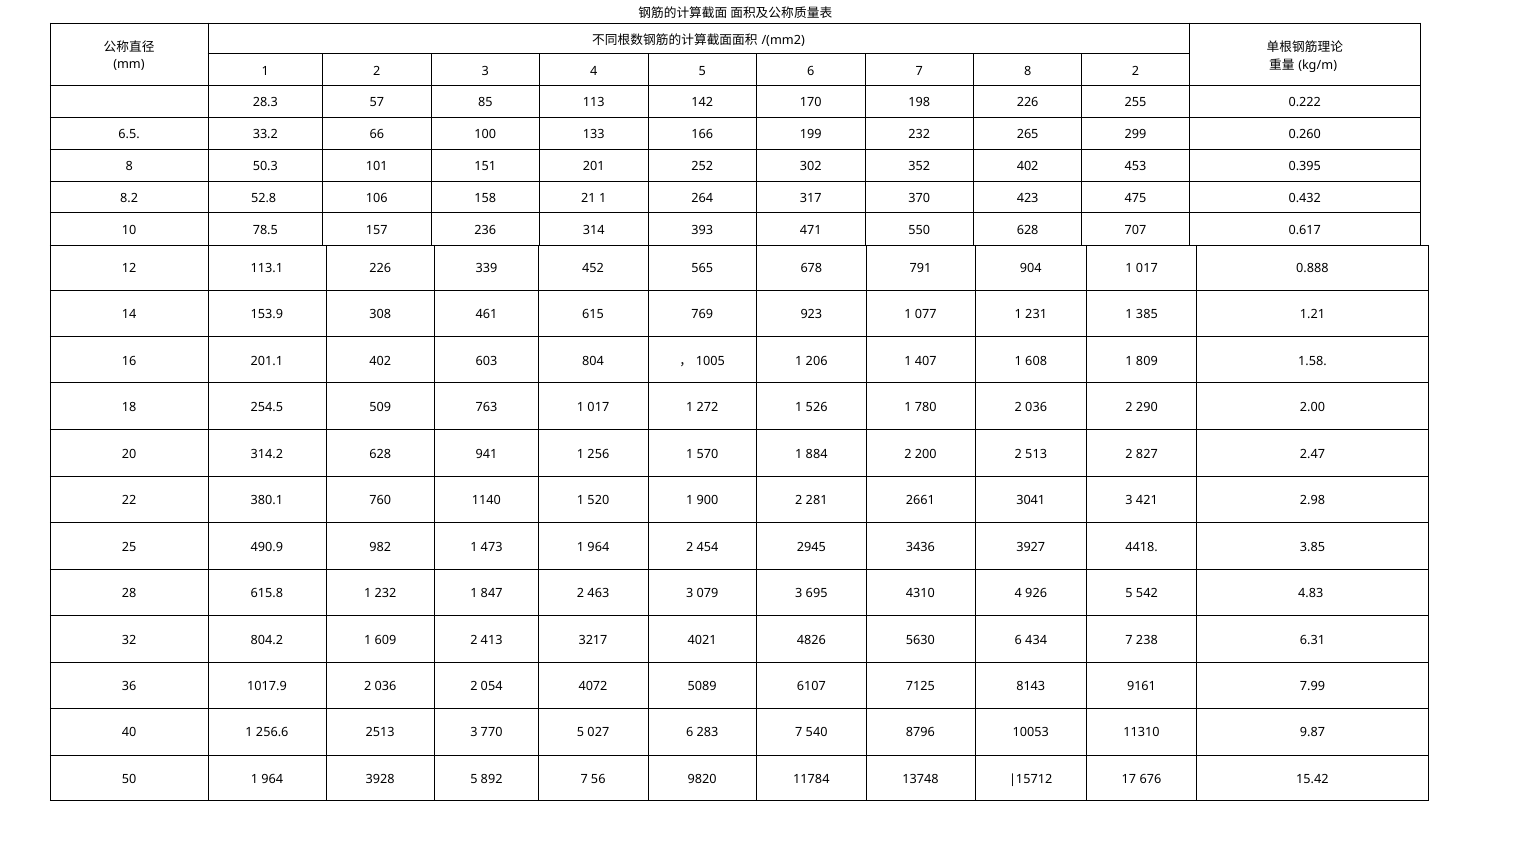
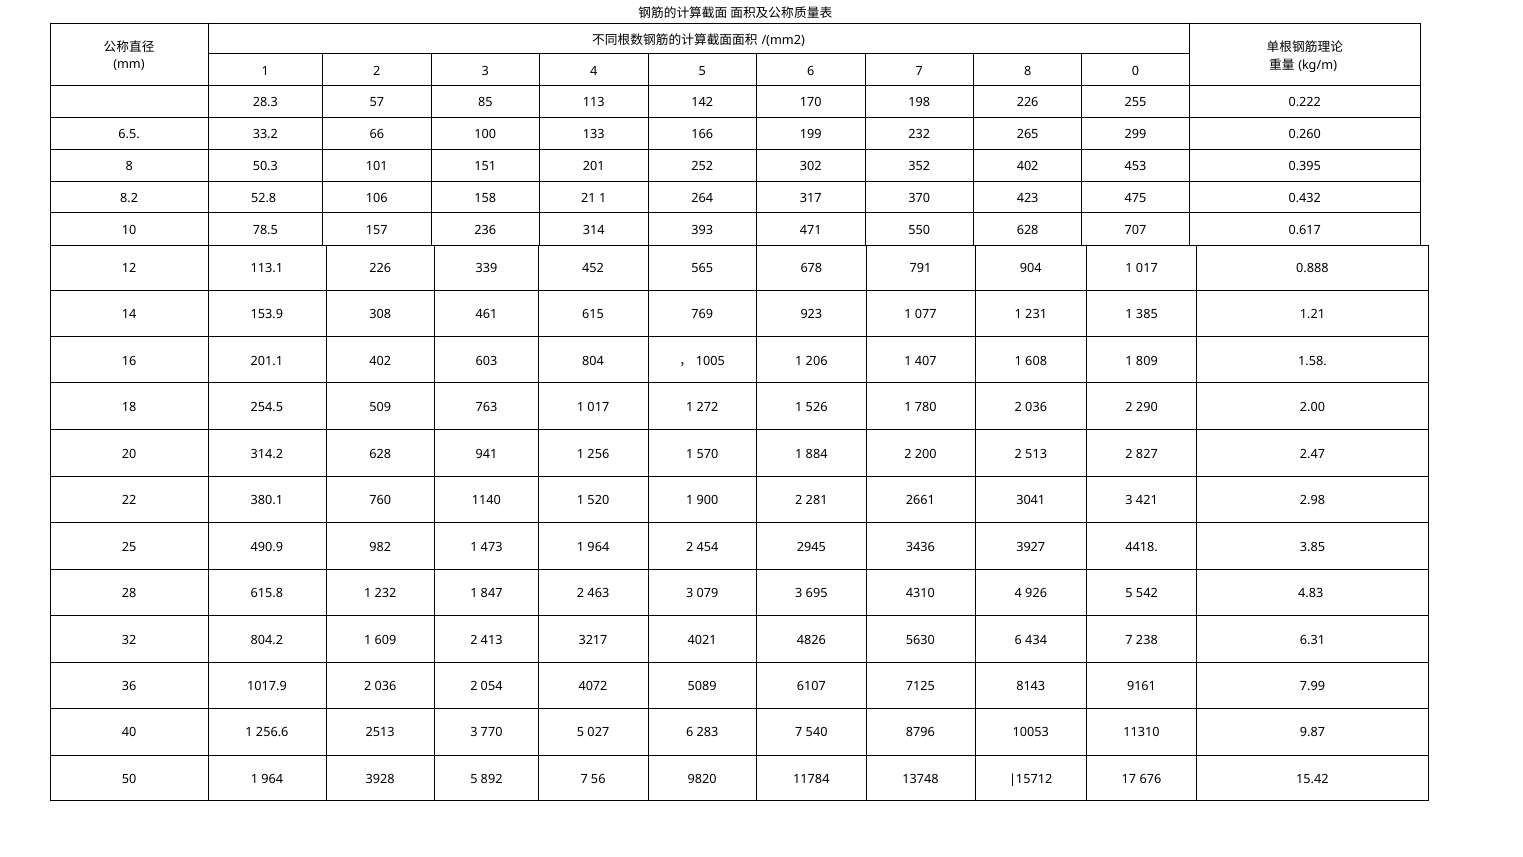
8 2: 2 -> 0
